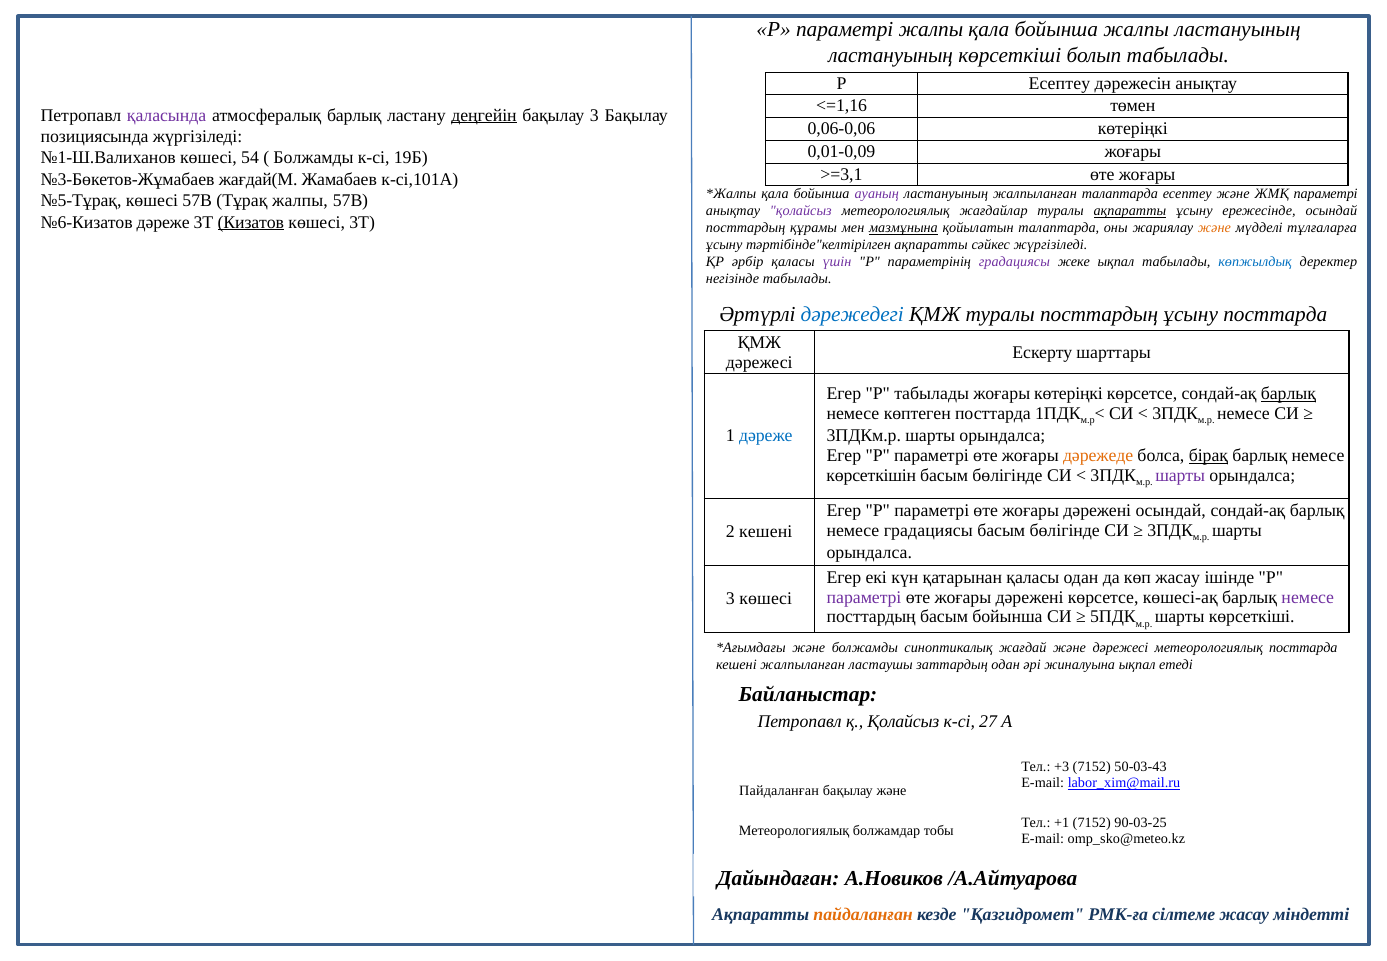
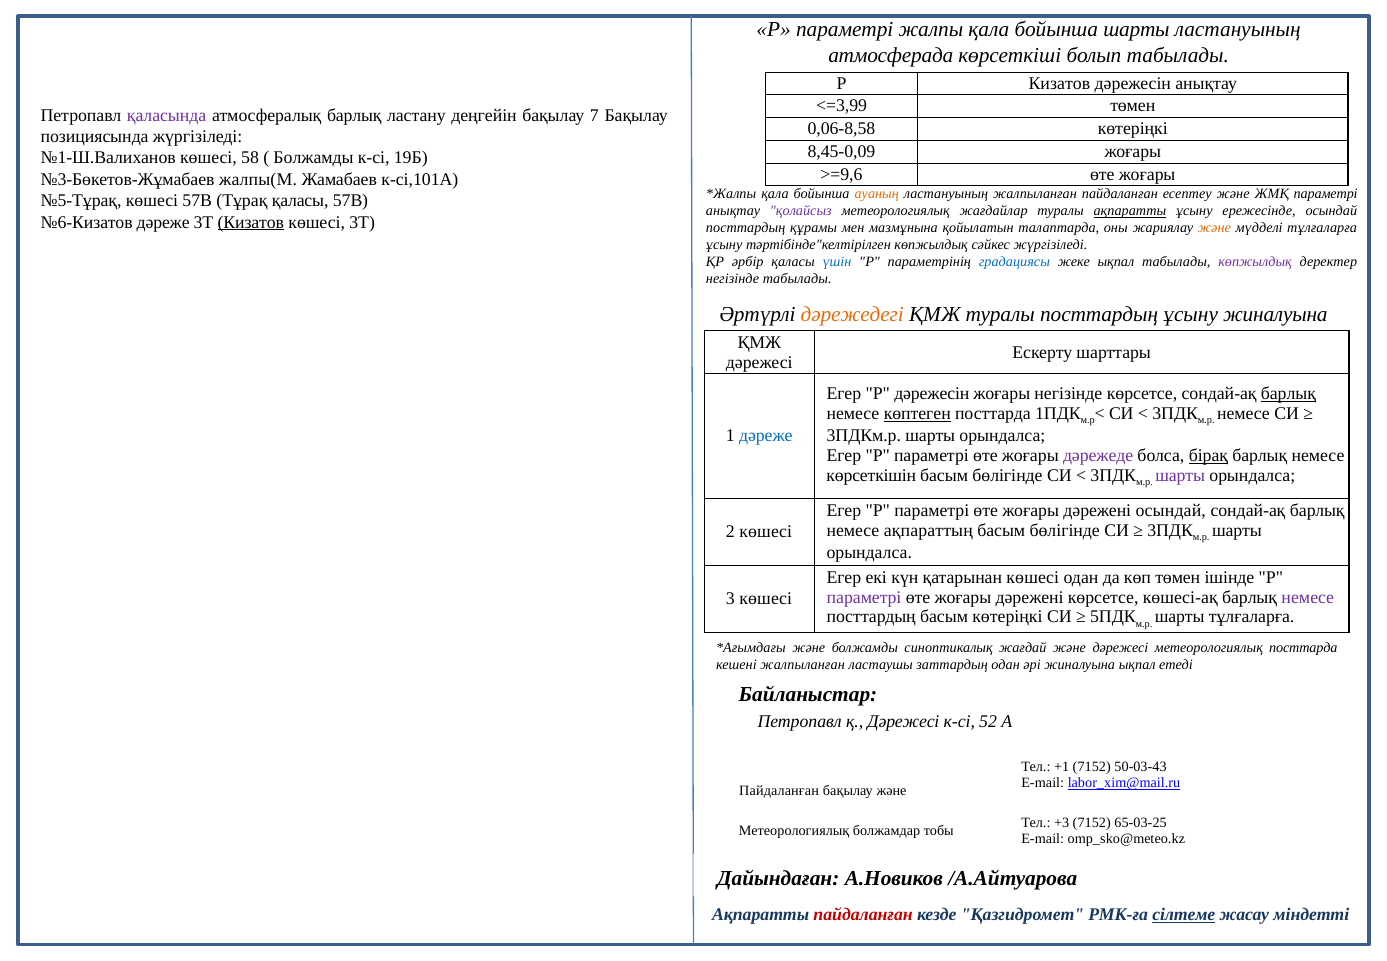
бойынша жалпы: жалпы -> шарты
ластануының at (891, 55): ластануының -> атмосферада
Р Есептеу: Есептеу -> Кизатов
<=1,16: <=1,16 -> <=3,99
деңгейін underline: present -> none
бақылау 3: 3 -> 7
0,06-0,06: 0,06-0,06 -> 0,06-8,58
0,01-0,09: 0,01-0,09 -> 8,45-0,09
54: 54 -> 58
>=3,1: >=3,1 -> >=9,6
жағдай(М: жағдай(М -> жалпы(М
ауаның colour: purple -> orange
жалпыланған талаптарда: талаптарда -> пайдаланған
Тұрақ жалпы: жалпы -> қаласы
мазмұнына underline: present -> none
тәртібінде"келтірілген ақпаратты: ақпаратты -> көпжылдық
үшін colour: purple -> blue
градациясы at (1014, 262) colour: purple -> blue
көпжылдық at (1255, 262) colour: blue -> purple
дәрежедегі colour: blue -> orange
ұсыну посттарда: посттарда -> жиналуына
Р табылады: табылады -> дәрежесін
жоғары көтеріңкі: көтеріңкі -> негізінде
көптеген underline: none -> present
дәрежеде colour: orange -> purple
немесе градациясы: градациясы -> ақпараттың
2 кешені: кешені -> көшесі
қатарынан қаласы: қаласы -> көшесі
көп жасау: жасау -> төмен
басым бойынша: бойынша -> көтеріңкі
шарты көрсеткіші: көрсеткіші -> тұлғаларға
қ Қолайсыз: Қолайсыз -> Дәрежесі
27: 27 -> 52
+3: +3 -> +1
+1: +1 -> +3
90-03-25: 90-03-25 -> 65-03-25
пайдаланған at (863, 914) colour: orange -> red
сілтеме underline: none -> present
